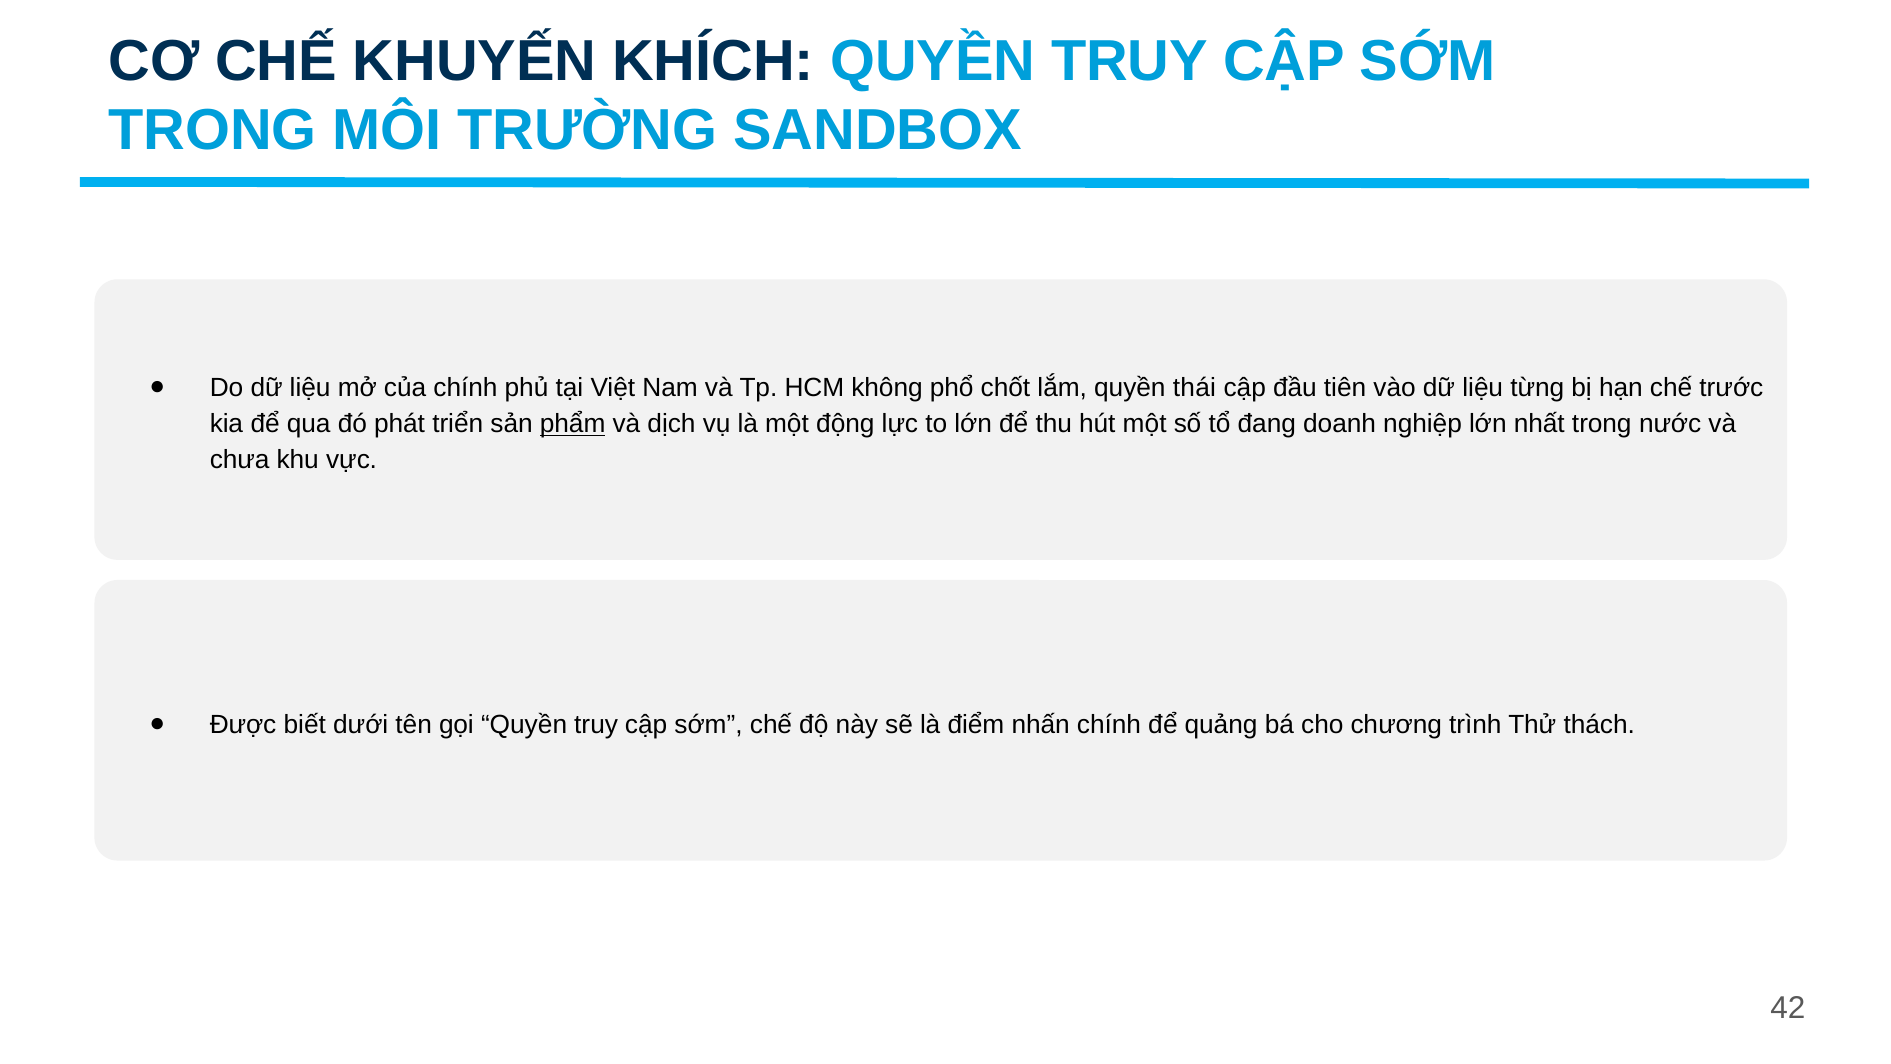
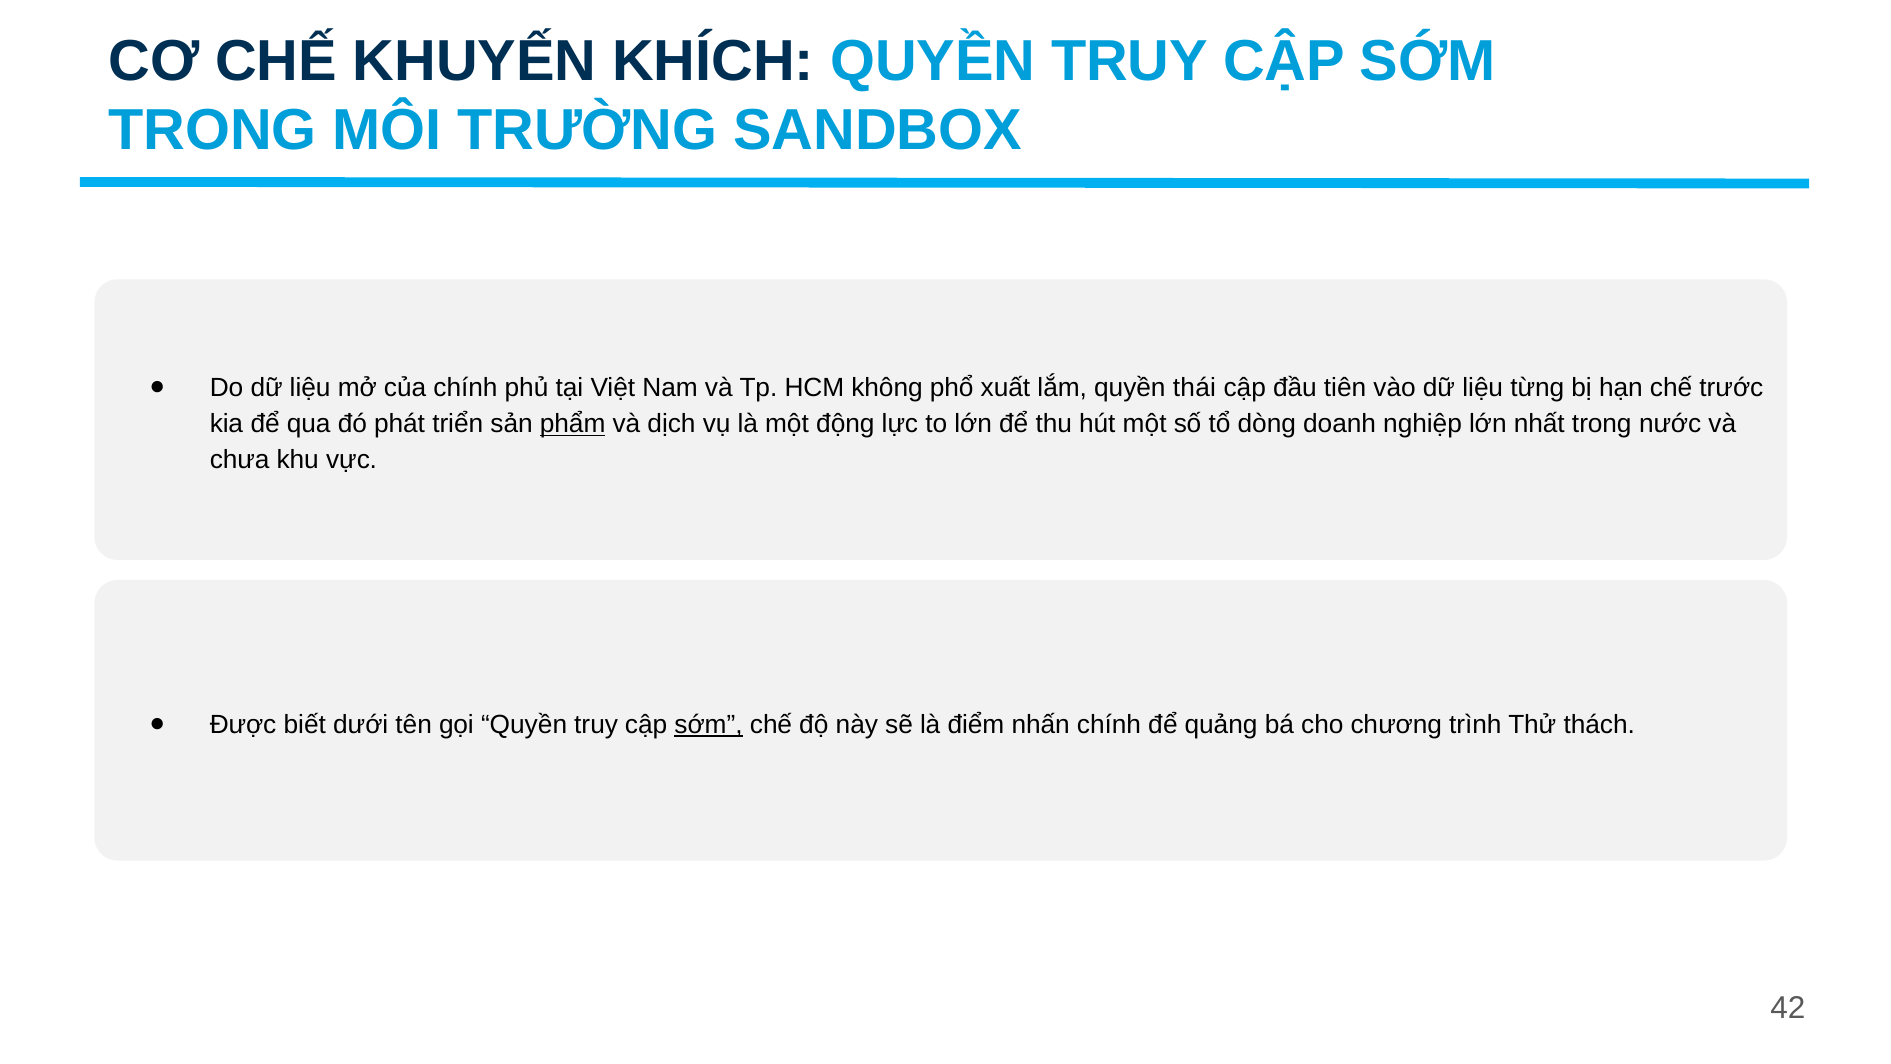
chốt: chốt -> xuất
đang: đang -> dòng
sớm at (709, 725) underline: none -> present
